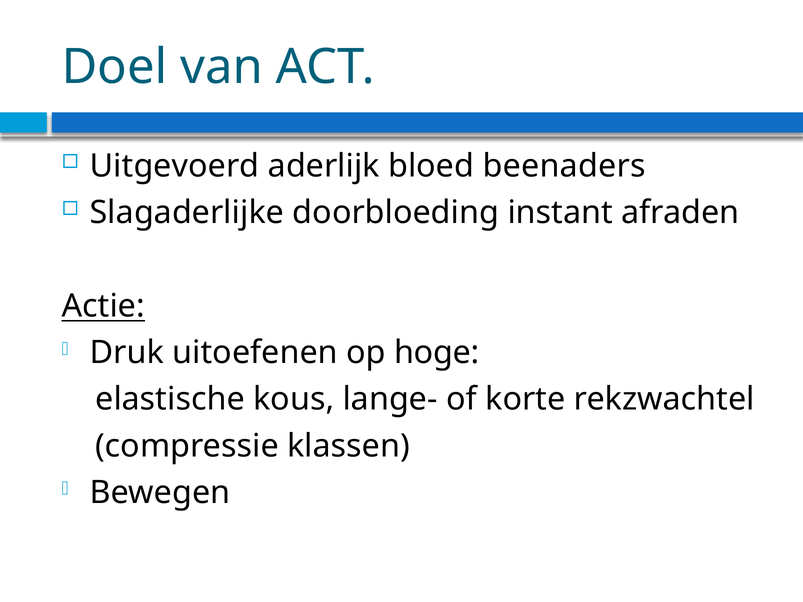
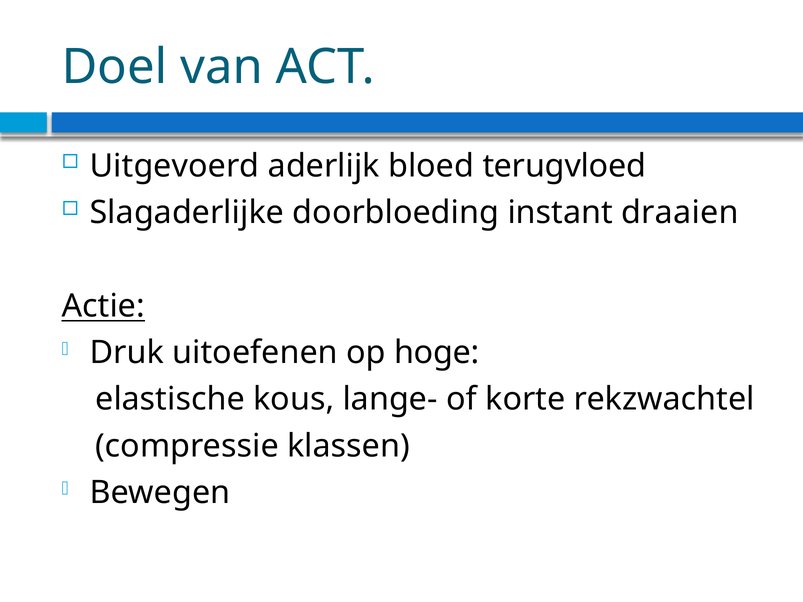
beenaders: beenaders -> terugvloed
afraden: afraden -> draaien
